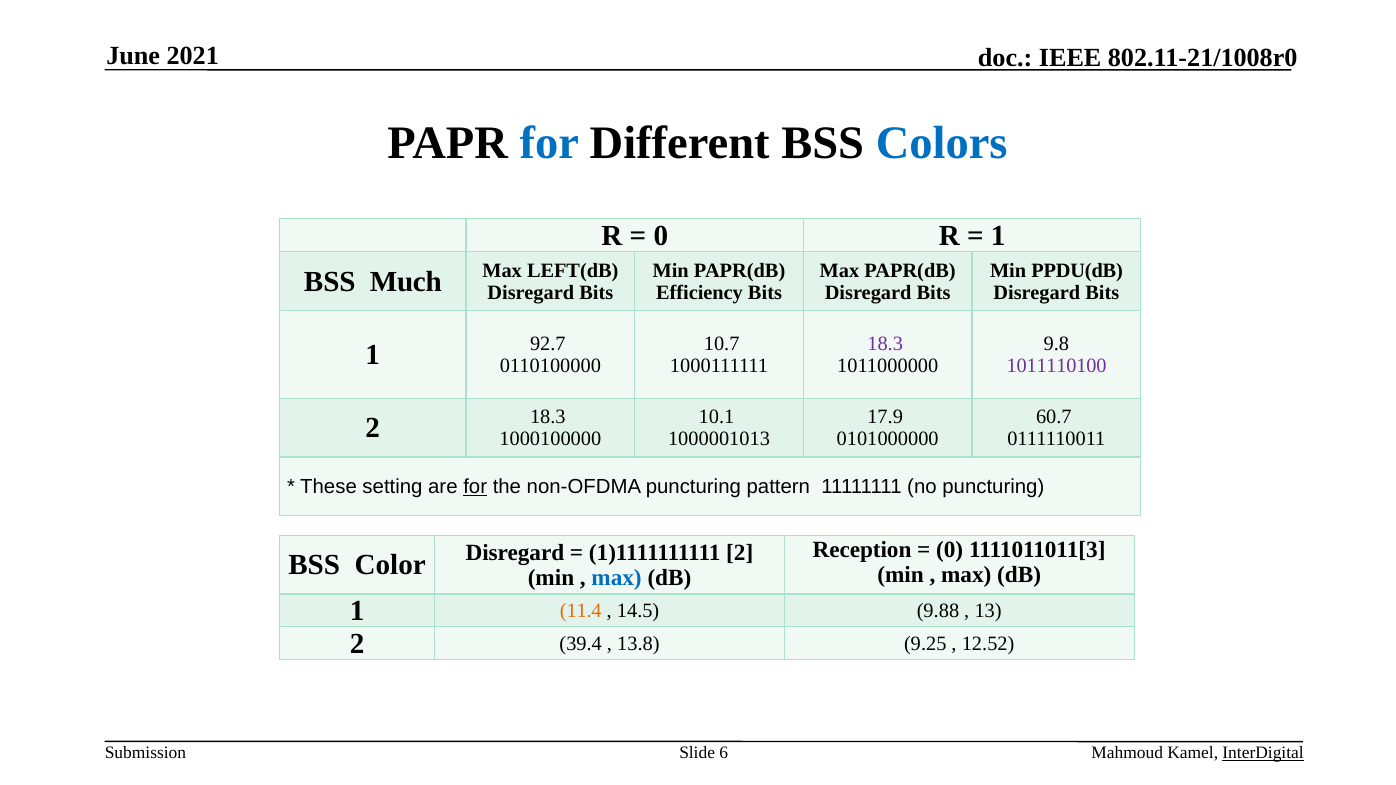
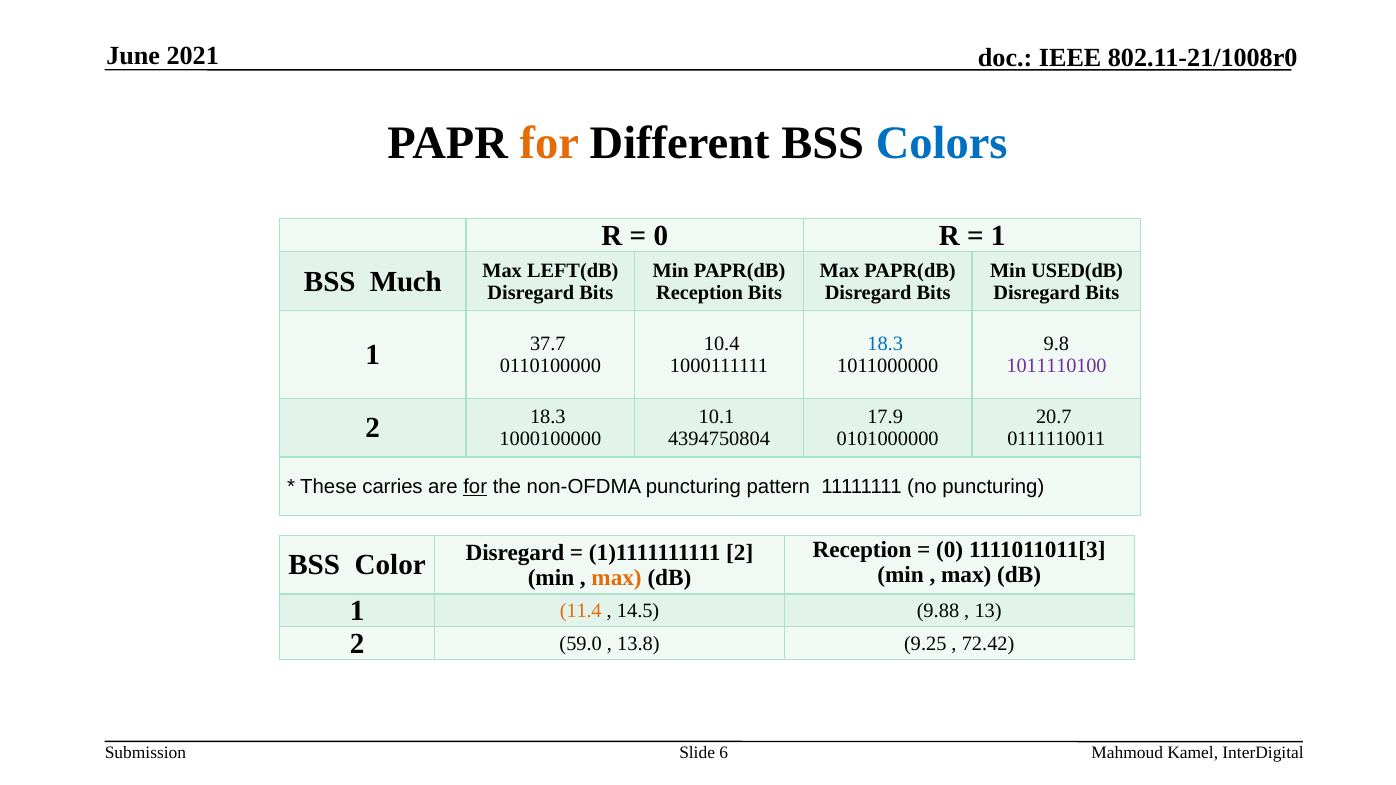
for at (549, 143) colour: blue -> orange
PPDU(dB: PPDU(dB -> USED(dB
Efficiency at (700, 293): Efficiency -> Reception
10.7: 10.7 -> 10.4
18.3 at (885, 344) colour: purple -> blue
92.7: 92.7 -> 37.7
60.7: 60.7 -> 20.7
1000001013: 1000001013 -> 4394750804
setting: setting -> carries
max at (617, 578) colour: blue -> orange
39.4: 39.4 -> 59.0
12.52: 12.52 -> 72.42
InterDigital underline: present -> none
